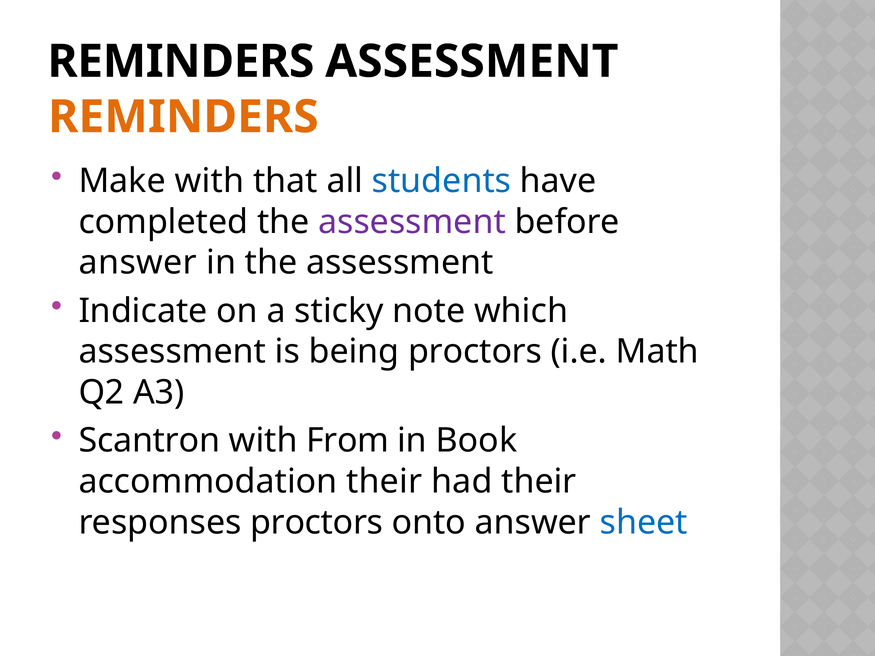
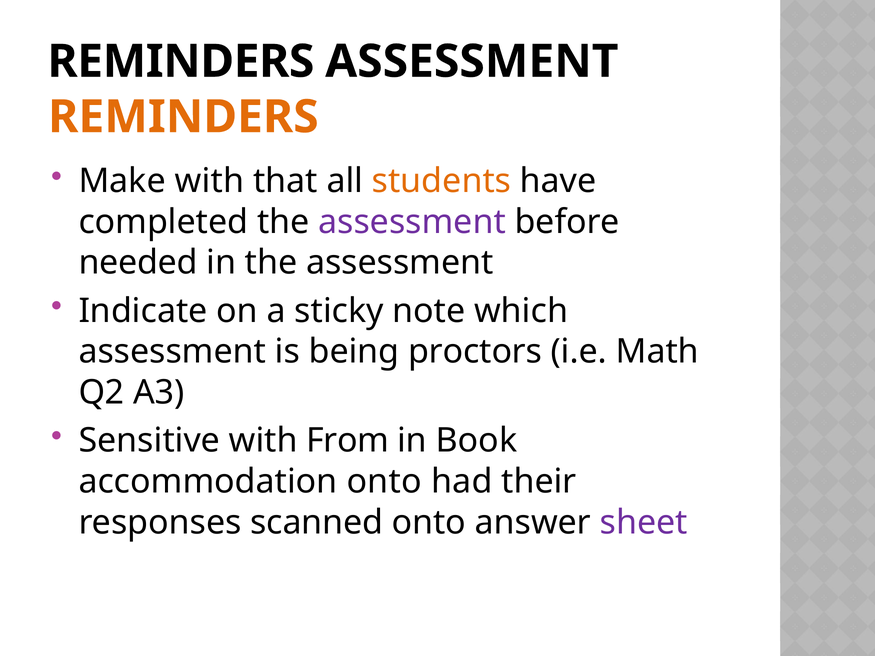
students colour: blue -> orange
answer at (138, 263): answer -> needed
Scantron: Scantron -> Sensitive
accommodation their: their -> onto
responses proctors: proctors -> scanned
sheet colour: blue -> purple
